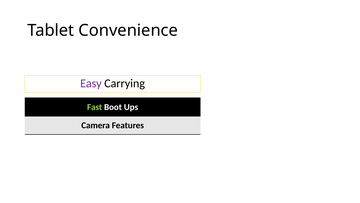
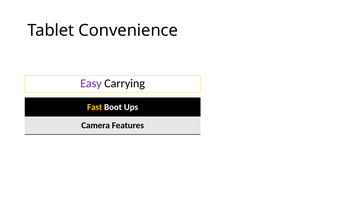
Fast colour: light green -> yellow
